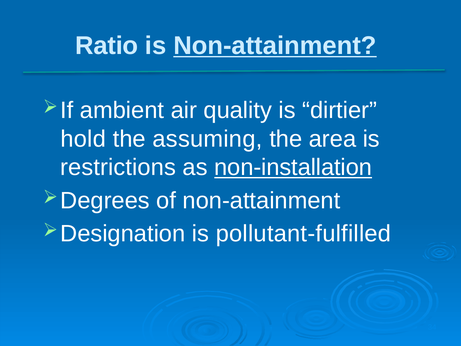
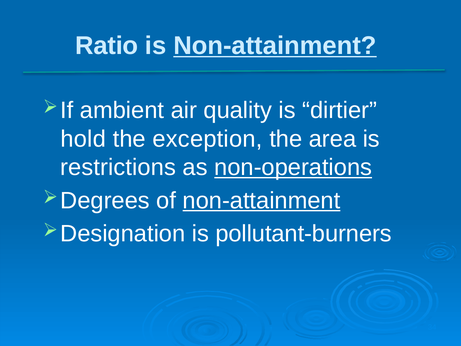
assuming: assuming -> exception
non-installation: non-installation -> non-operations
non-attainment at (261, 200) underline: none -> present
pollutant-fulfilled: pollutant-fulfilled -> pollutant-burners
